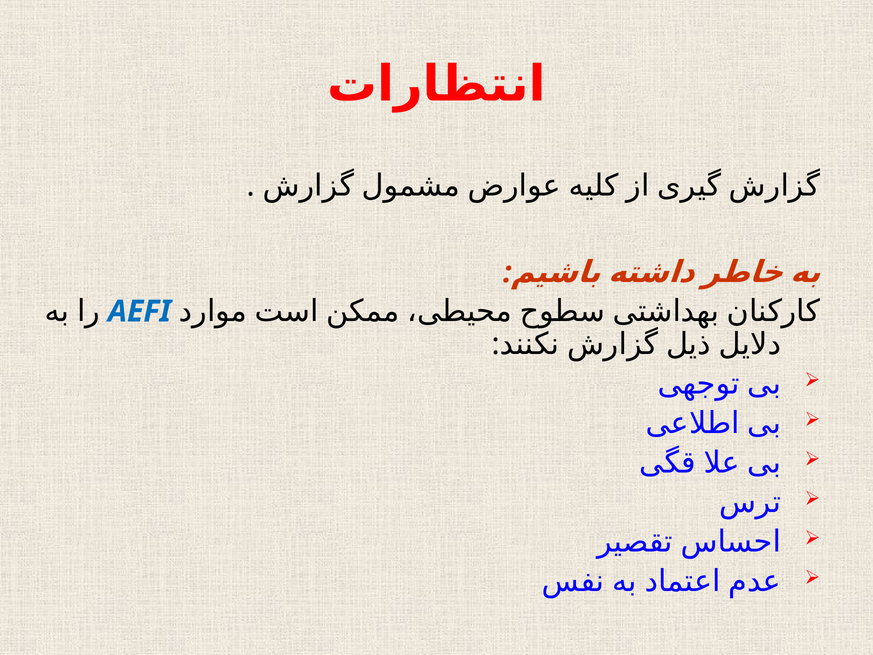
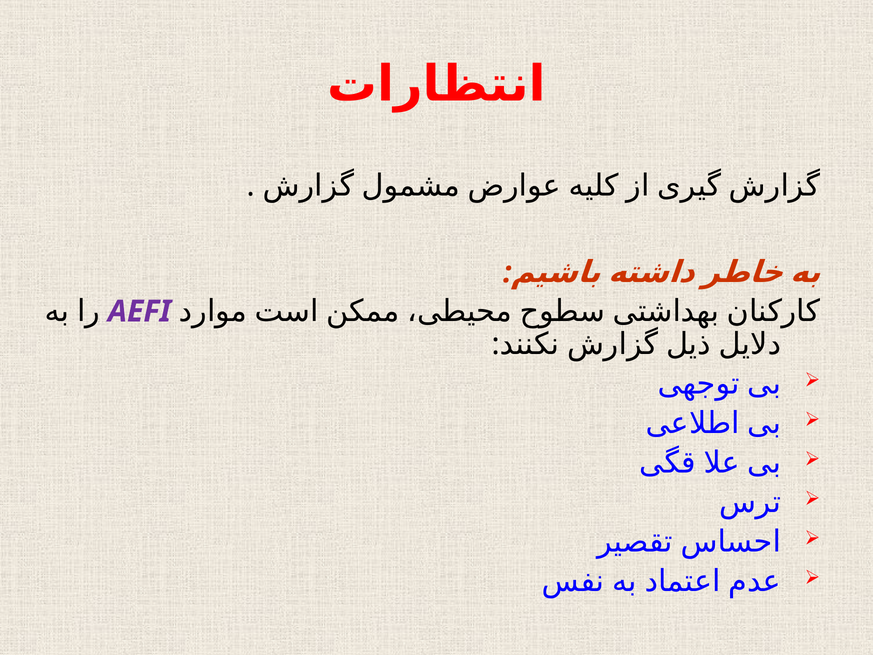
AEFI colour: blue -> purple
